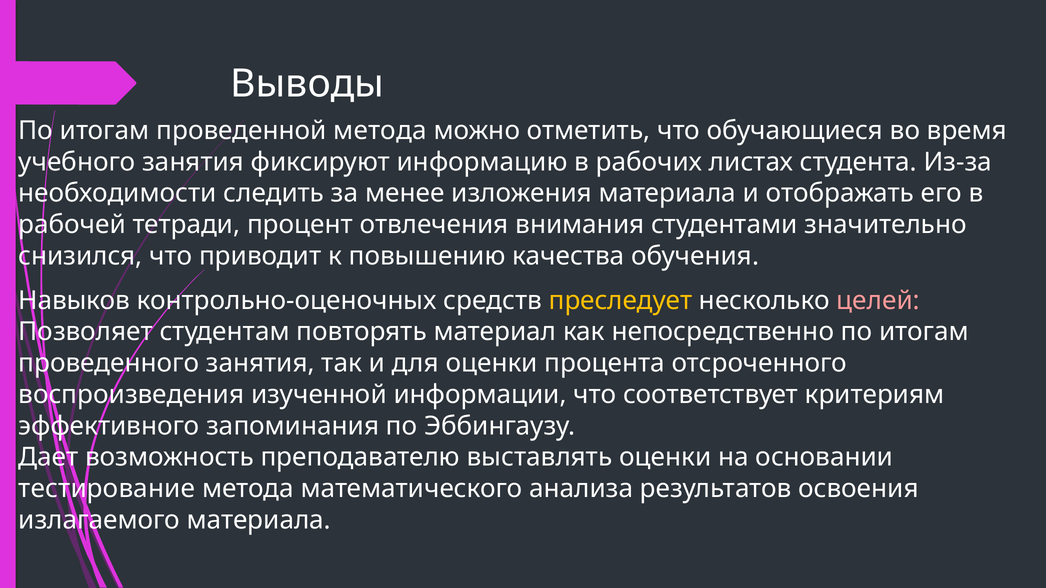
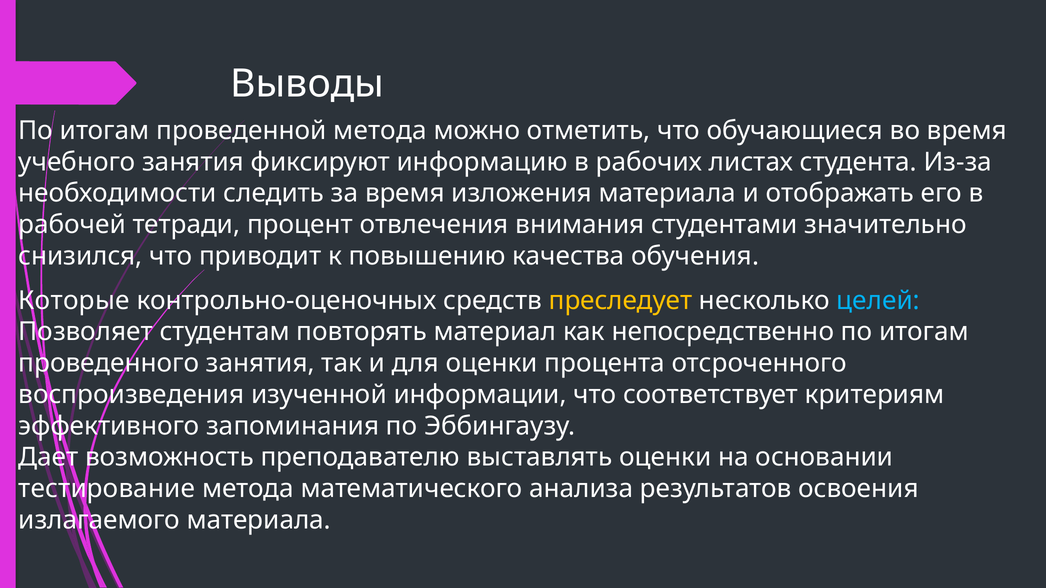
за менее: менее -> время
Навыков: Навыков -> Которые
целей colour: pink -> light blue
